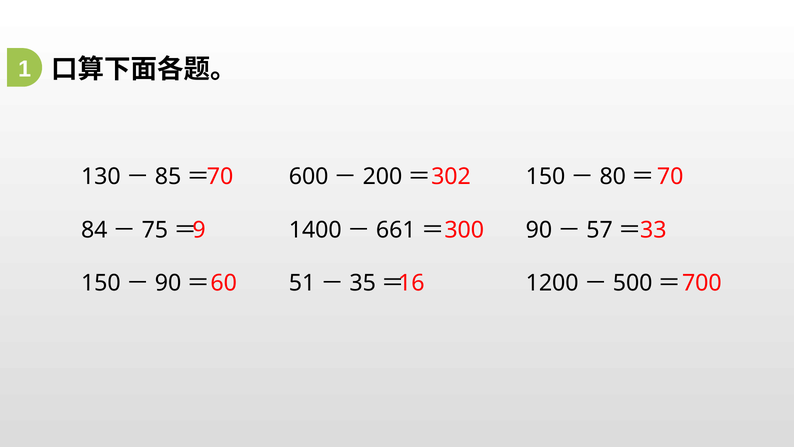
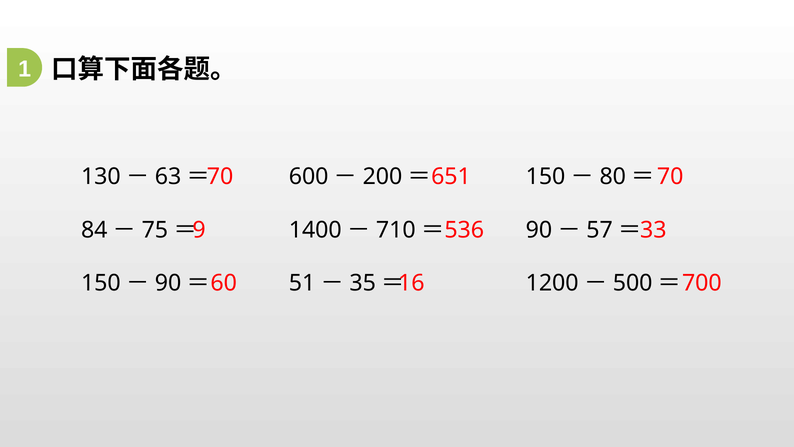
85: 85 -> 63
302: 302 -> 651
661: 661 -> 710
300: 300 -> 536
